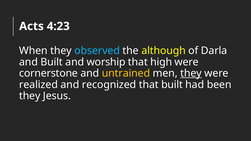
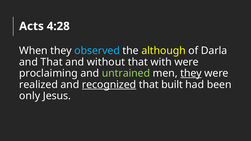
4:23: 4:23 -> 4:28
and Built: Built -> That
worship: worship -> without
high: high -> with
cornerstone: cornerstone -> proclaiming
untrained colour: yellow -> light green
recognized underline: none -> present
they at (30, 96): they -> only
